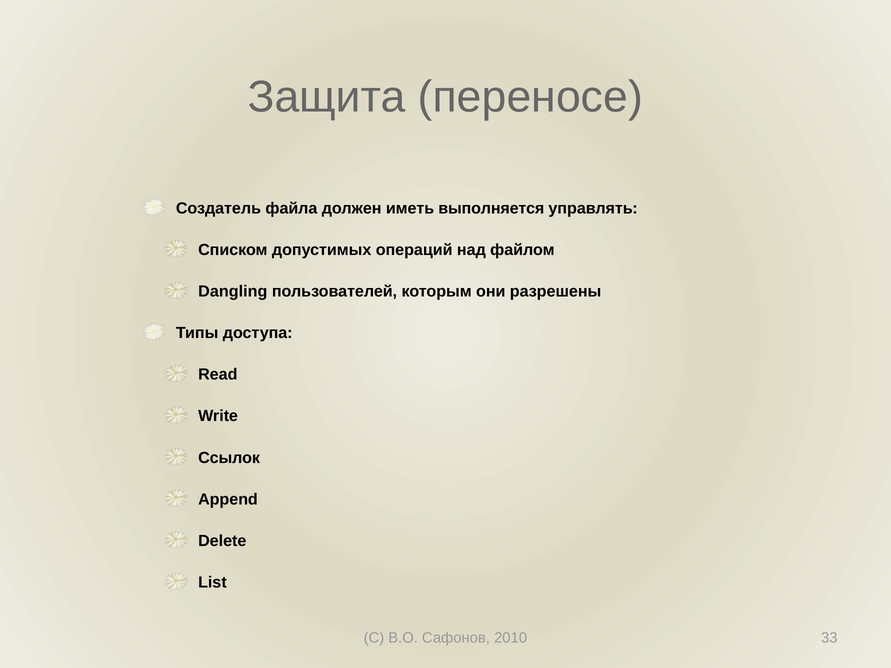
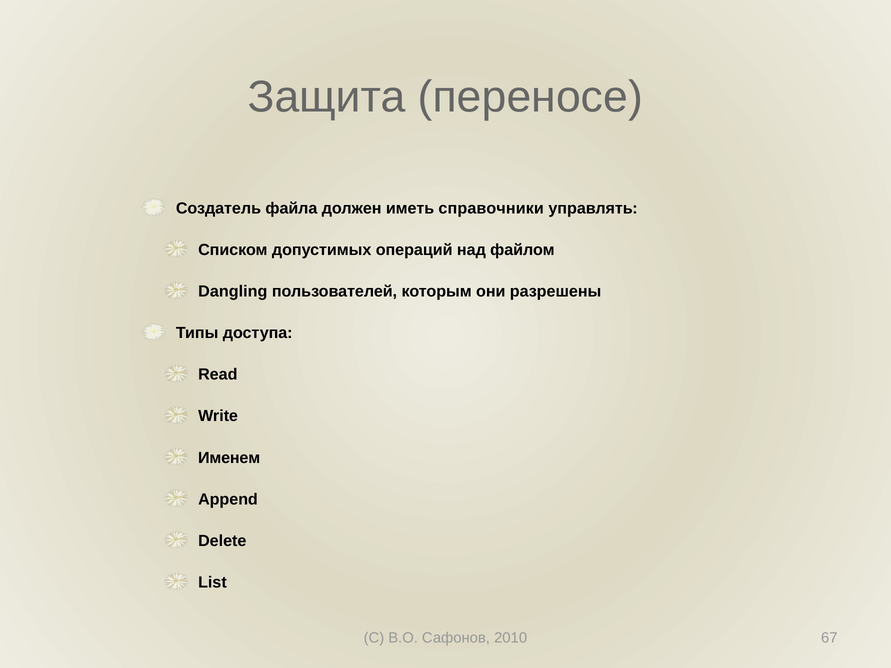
выполняется: выполняется -> справочники
Ссылок: Ссылок -> Именем
33: 33 -> 67
